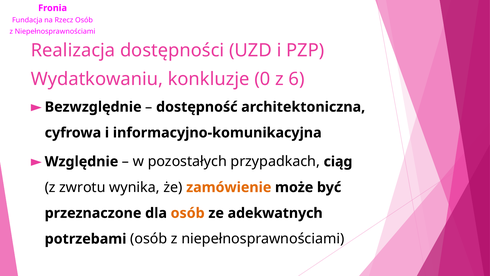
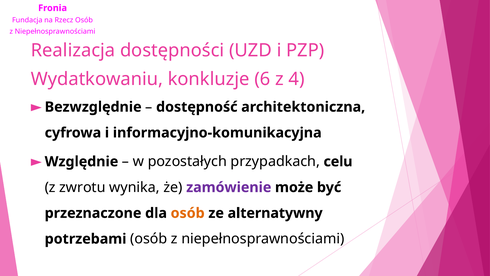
0: 0 -> 6
6: 6 -> 4
ciąg: ciąg -> celu
zamówienie colour: orange -> purple
adekwatnych: adekwatnych -> alternatywny
